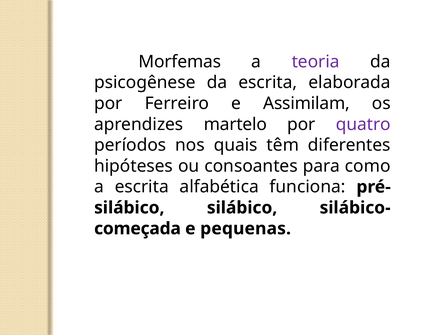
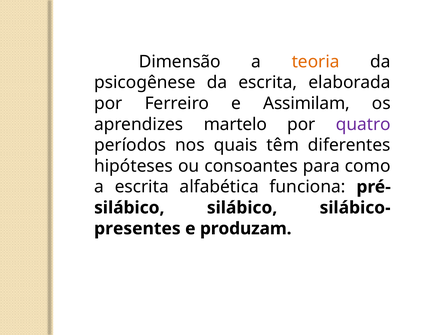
Morfemas: Morfemas -> Dimensão
teoria colour: purple -> orange
começada: começada -> presentes
pequenas: pequenas -> produzam
